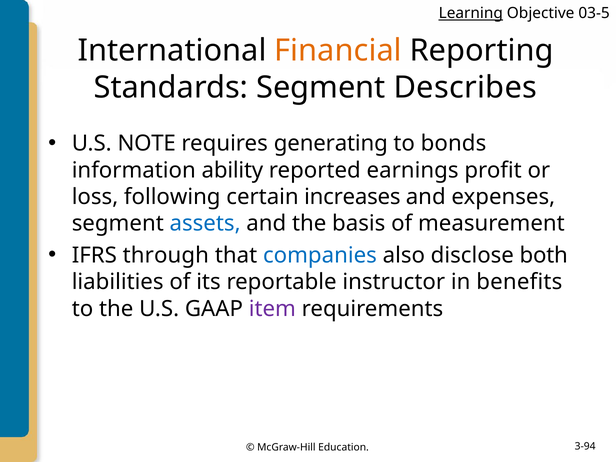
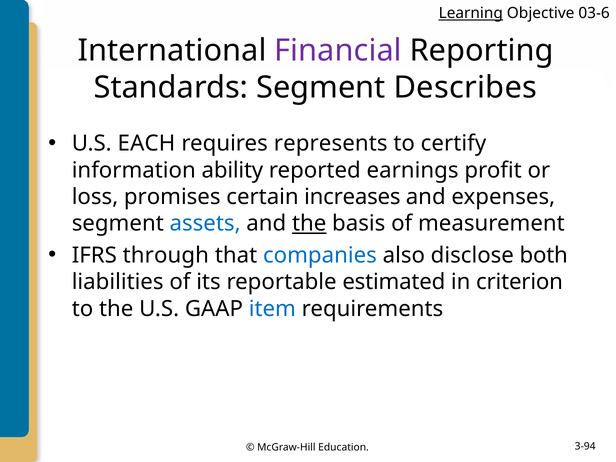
03-5: 03-5 -> 03-6
Financial colour: orange -> purple
NOTE: NOTE -> EACH
generating: generating -> represents
bonds: bonds -> certify
following: following -> promises
the at (309, 224) underline: none -> present
instructor: instructor -> estimated
benefits: benefits -> criterion
item colour: purple -> blue
